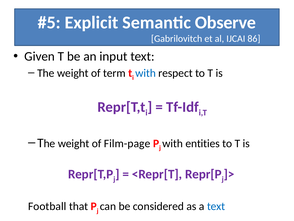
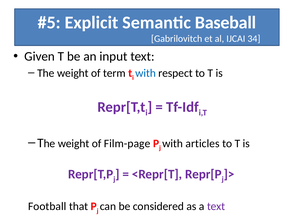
Observe: Observe -> Baseball
86: 86 -> 34
entities: entities -> articles
text at (216, 206) colour: blue -> purple
